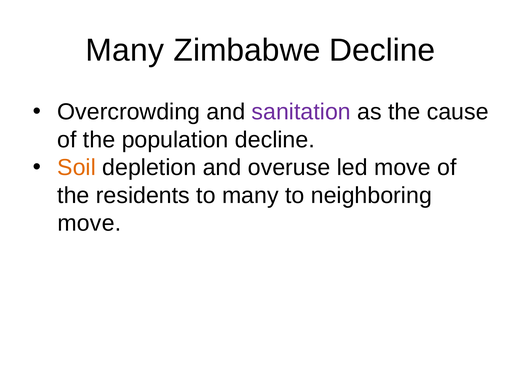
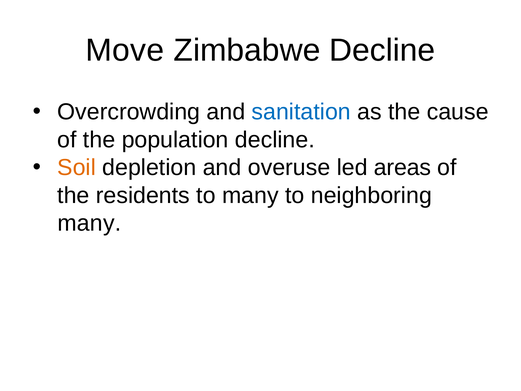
Many at (125, 50): Many -> Move
sanitation colour: purple -> blue
led move: move -> areas
move at (89, 223): move -> many
